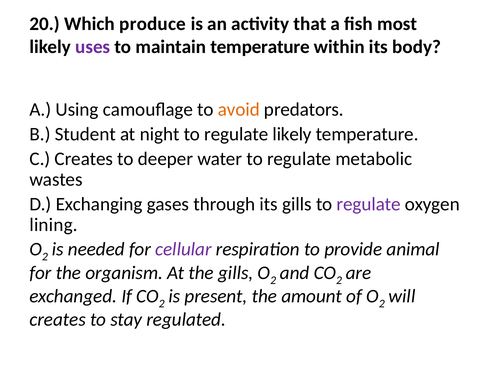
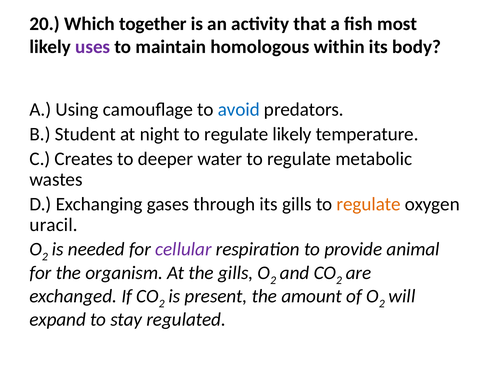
produce: produce -> together
maintain temperature: temperature -> homologous
avoid colour: orange -> blue
regulate at (369, 204) colour: purple -> orange
lining: lining -> uracil
creates at (58, 320): creates -> expand
